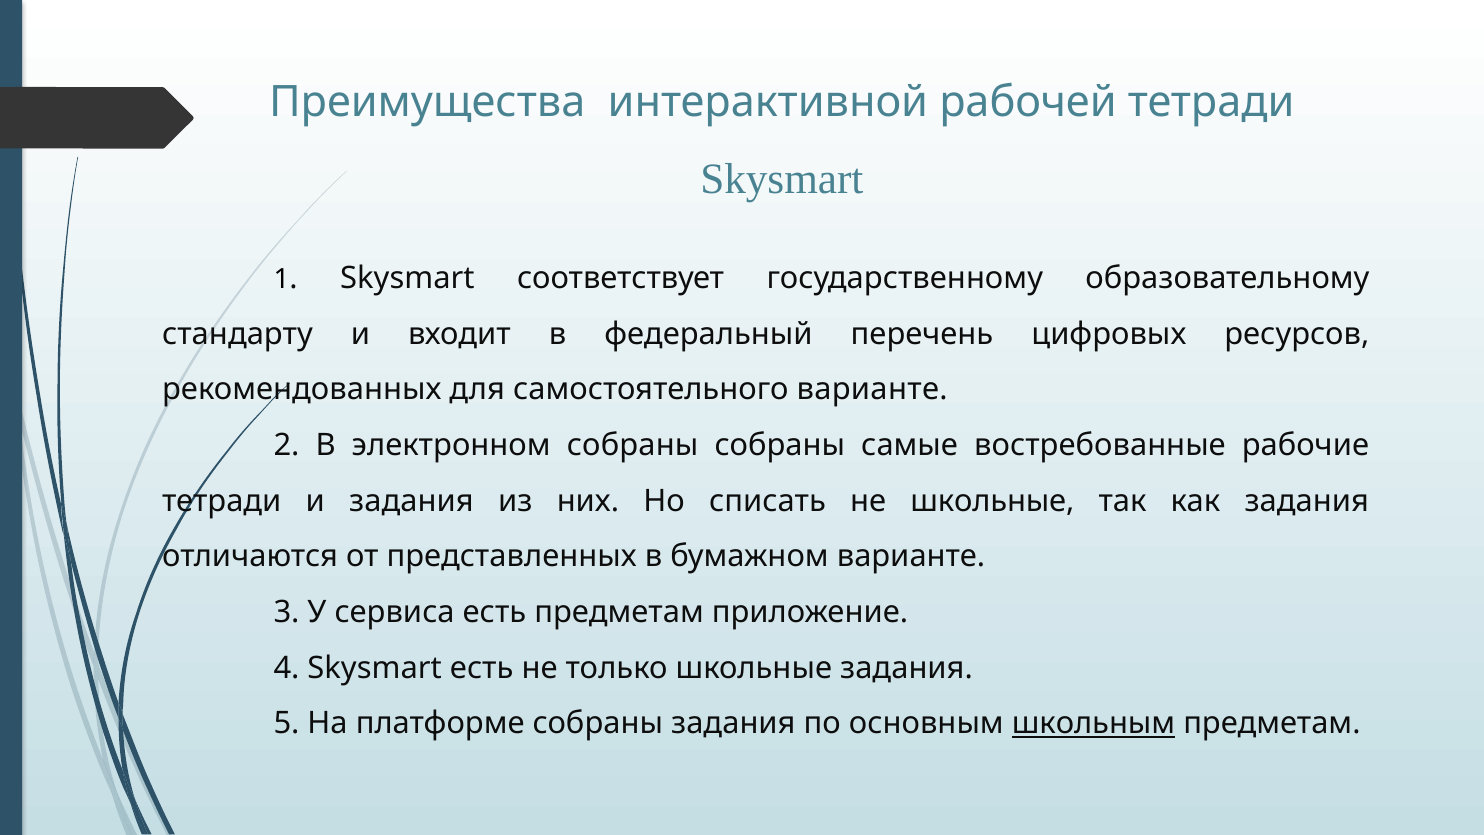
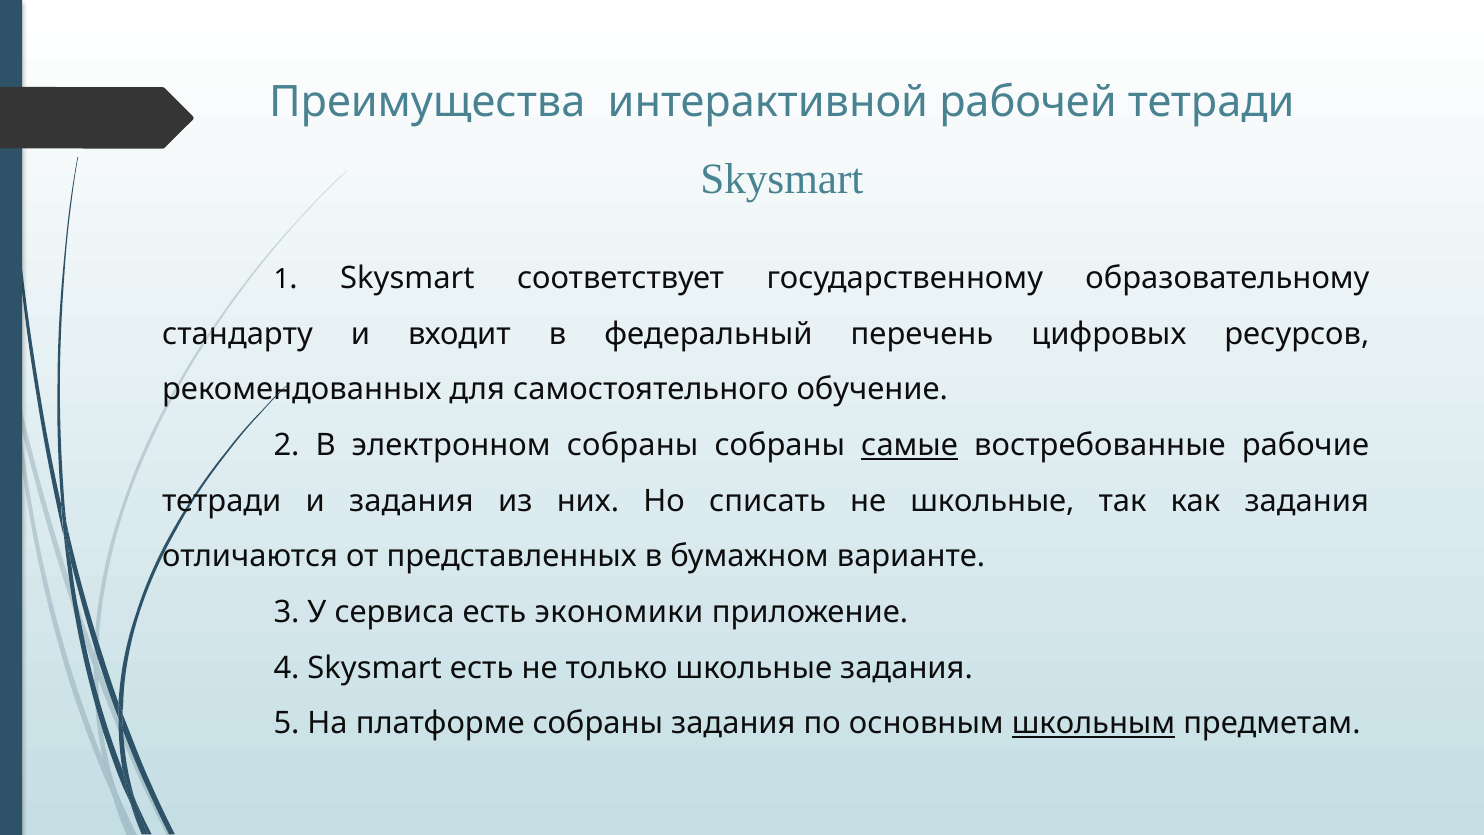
самостоятельного варианте: варианте -> обучение
самые underline: none -> present
есть предметам: предметам -> экономики
